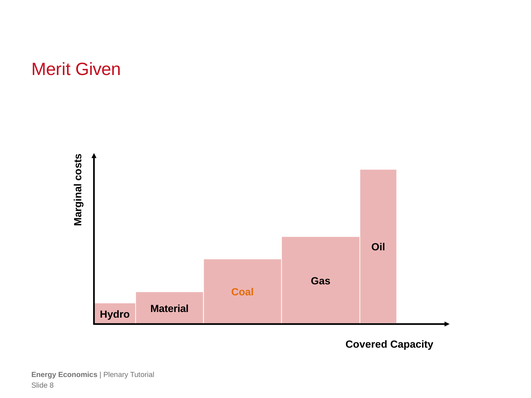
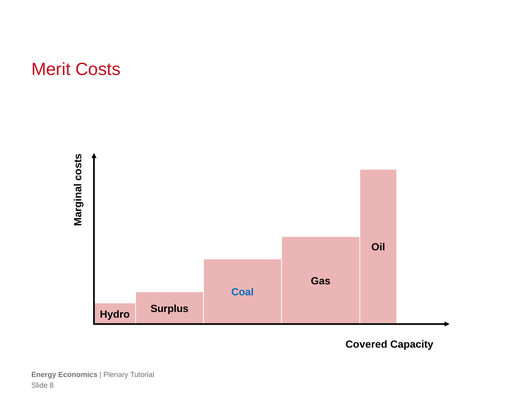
Given: Given -> Costs
Coal colour: orange -> blue
Material: Material -> Surplus
